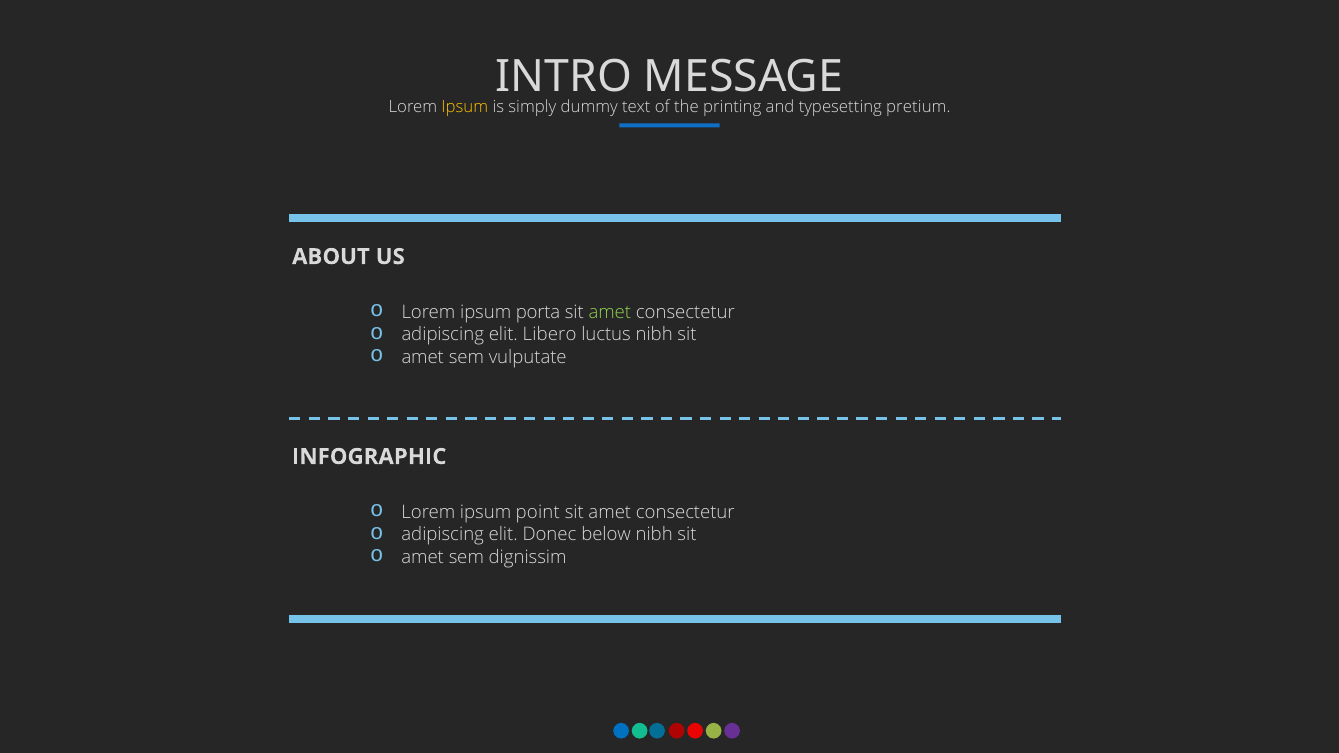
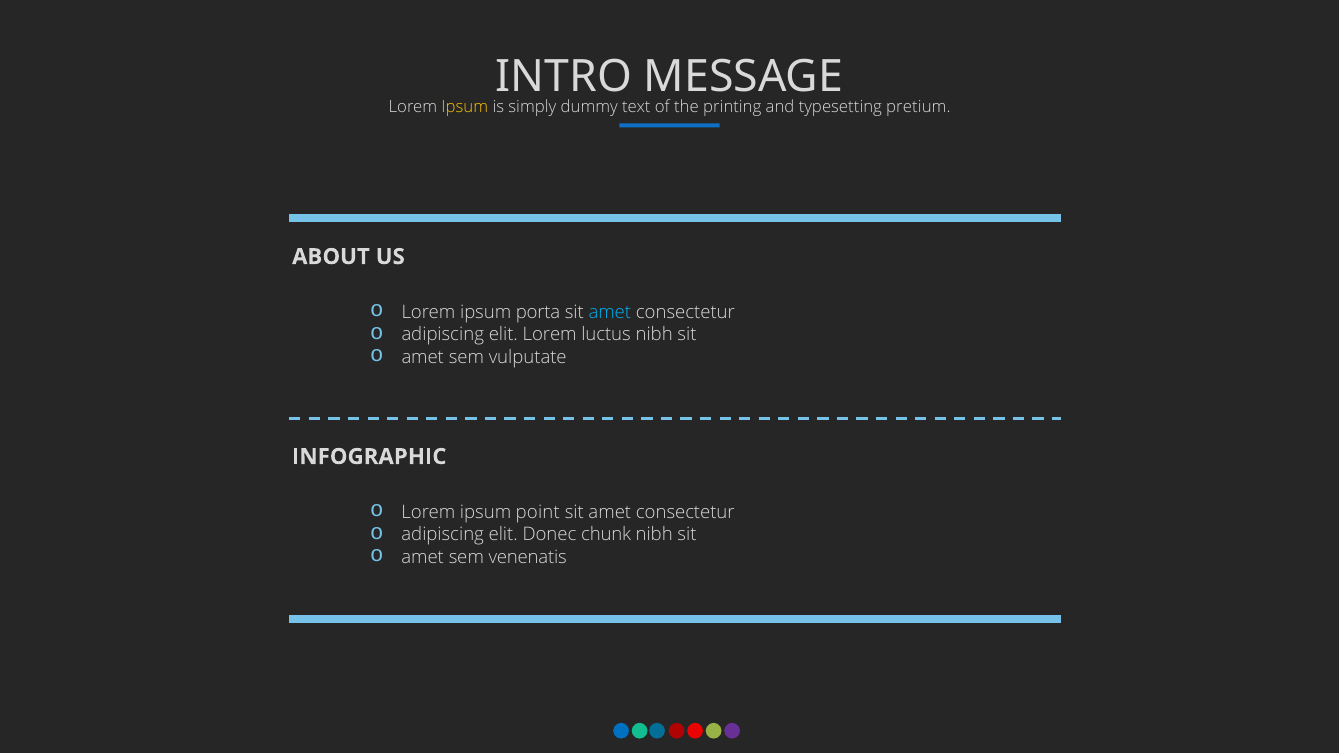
amet at (610, 312) colour: light green -> light blue
elit Libero: Libero -> Lorem
below: below -> chunk
dignissim: dignissim -> venenatis
